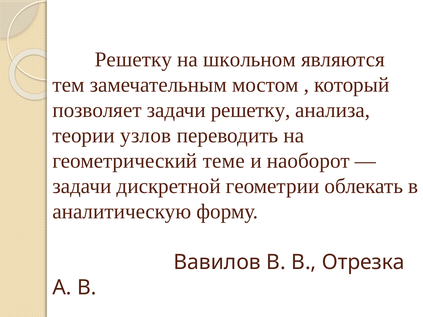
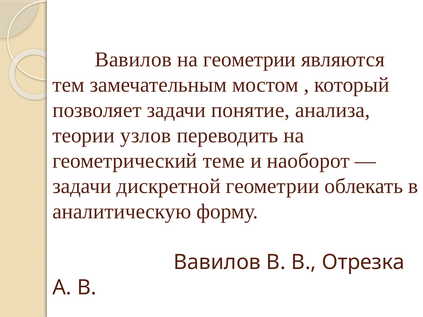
Решетку at (133, 59): Решетку -> Вавилов
на школьном: школьном -> геометрии
задачи решетку: решетку -> понятие
